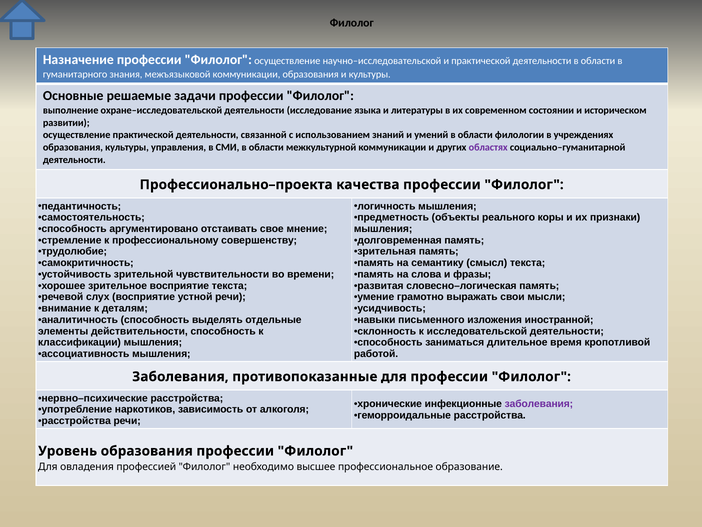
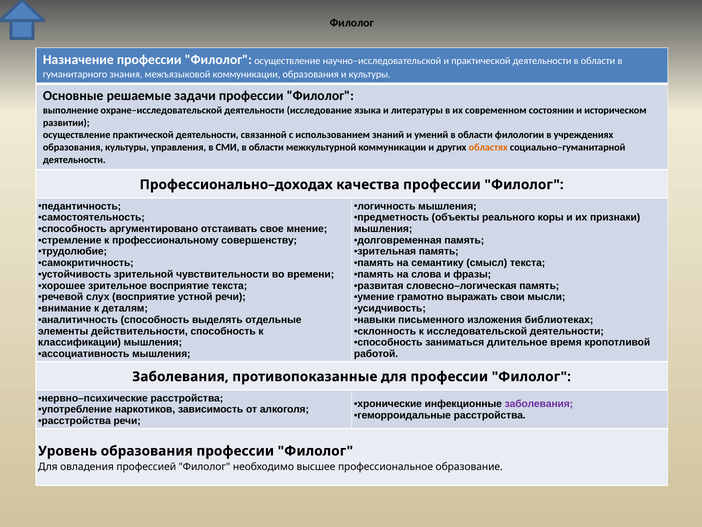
областях colour: purple -> orange
Профессионально–проекта: Профессионально–проекта -> Профессионально–доходах
иностранной: иностранной -> библиотеках
